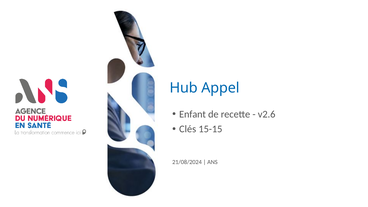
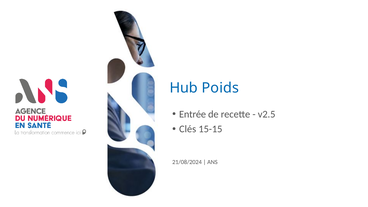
Appel: Appel -> Poids
Enfant: Enfant -> Entrée
v2.6: v2.6 -> v2.5
